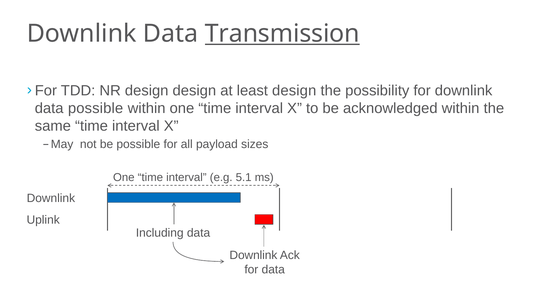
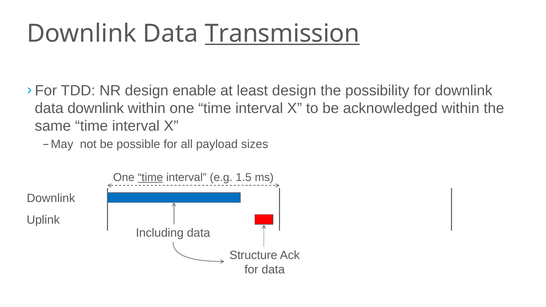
design design: design -> enable
data possible: possible -> downlink
time at (150, 177) underline: none -> present
5.1: 5.1 -> 1.5
Downlink at (253, 255): Downlink -> Structure
